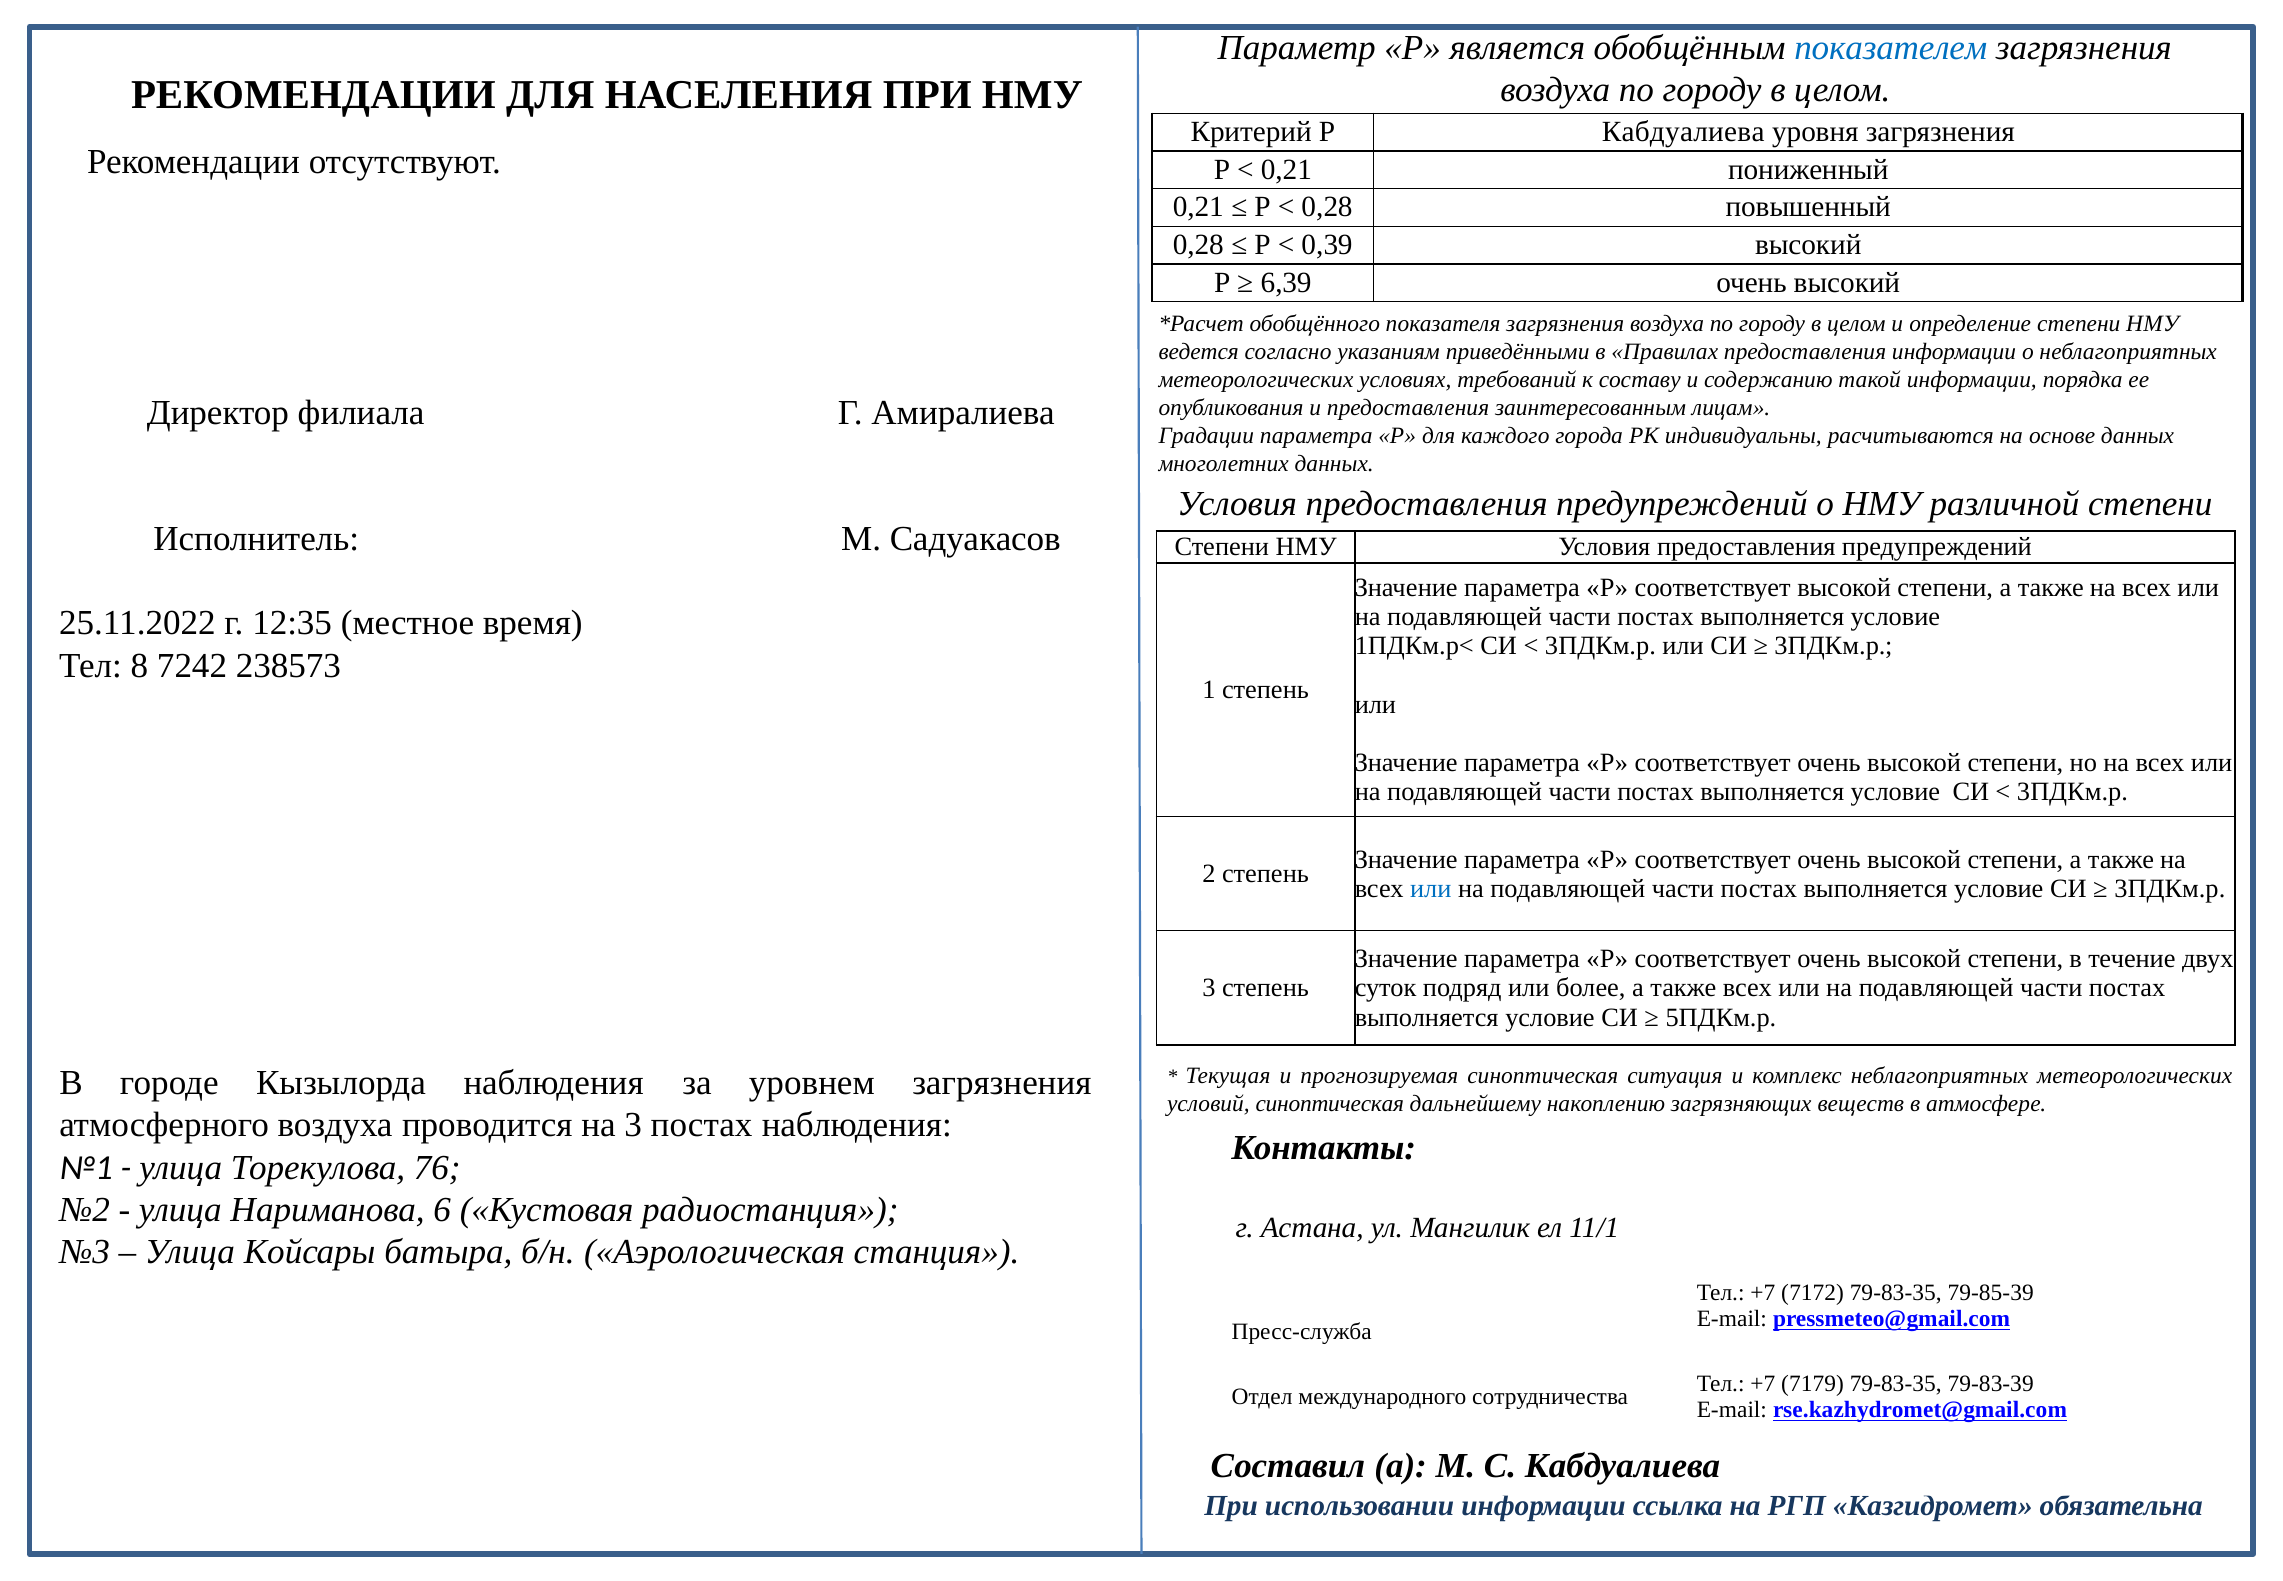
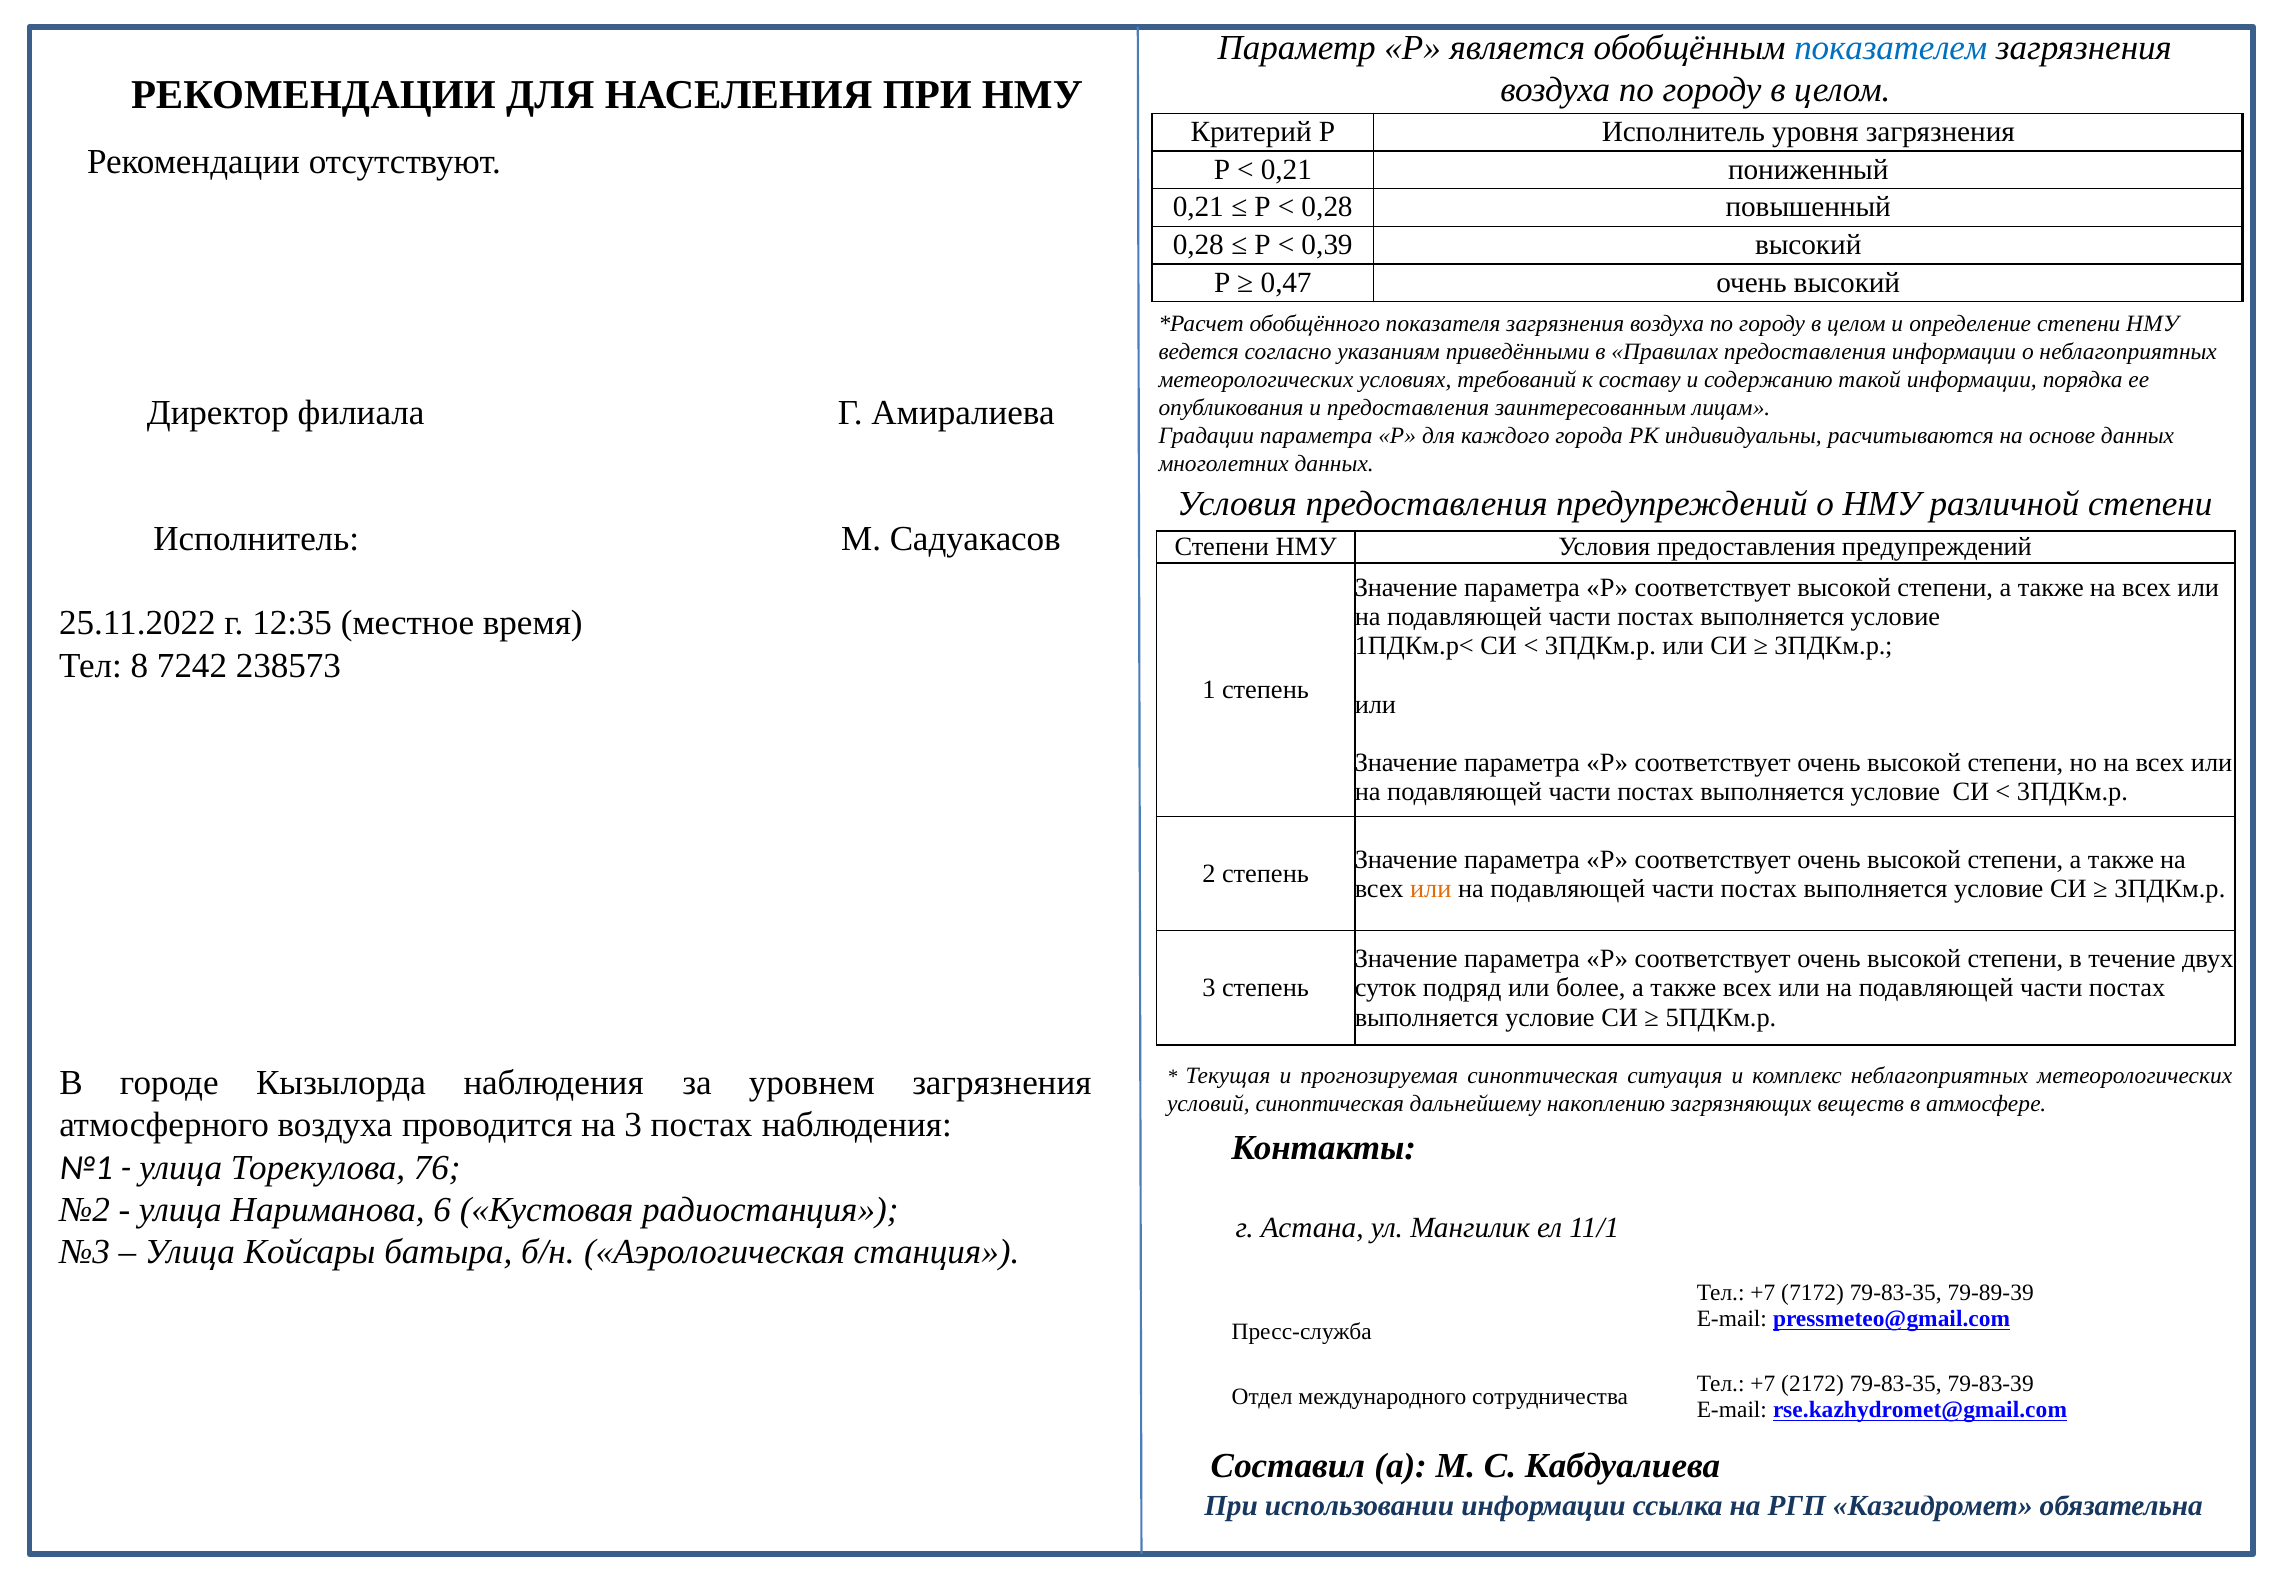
Р Кабдуалиева: Кабдуалиева -> Исполнитель
6,39: 6,39 -> 0,47
или at (1431, 888) colour: blue -> orange
79-85-39: 79-85-39 -> 79-89-39
7179: 7179 -> 2172
